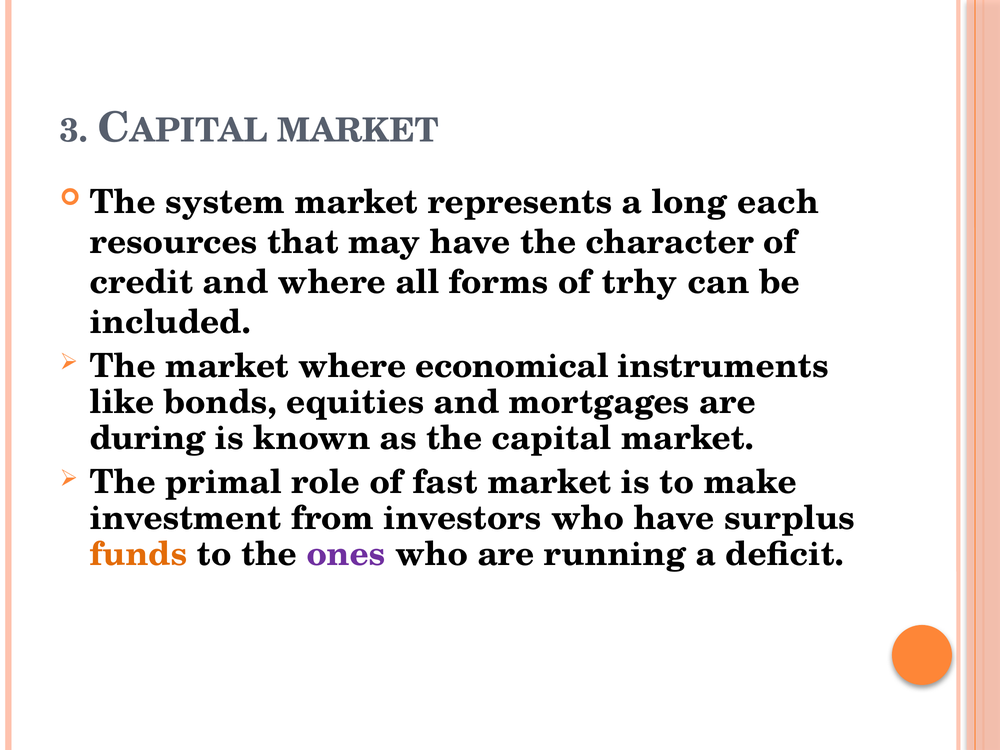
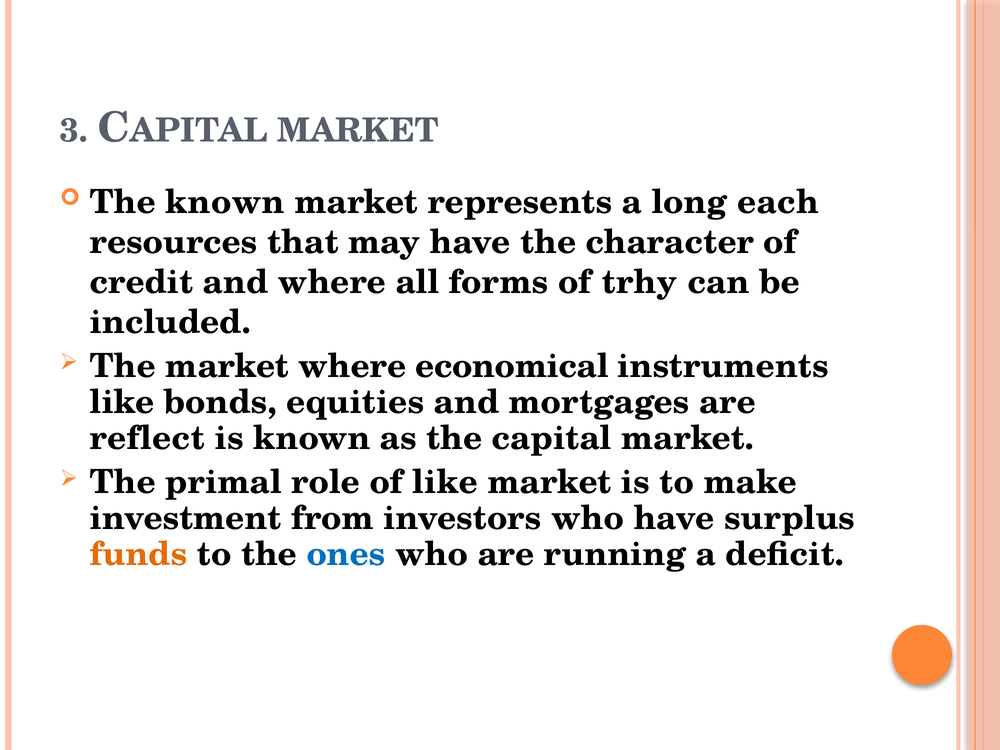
The system: system -> known
during: during -> reflect
of fast: fast -> like
ones colour: purple -> blue
